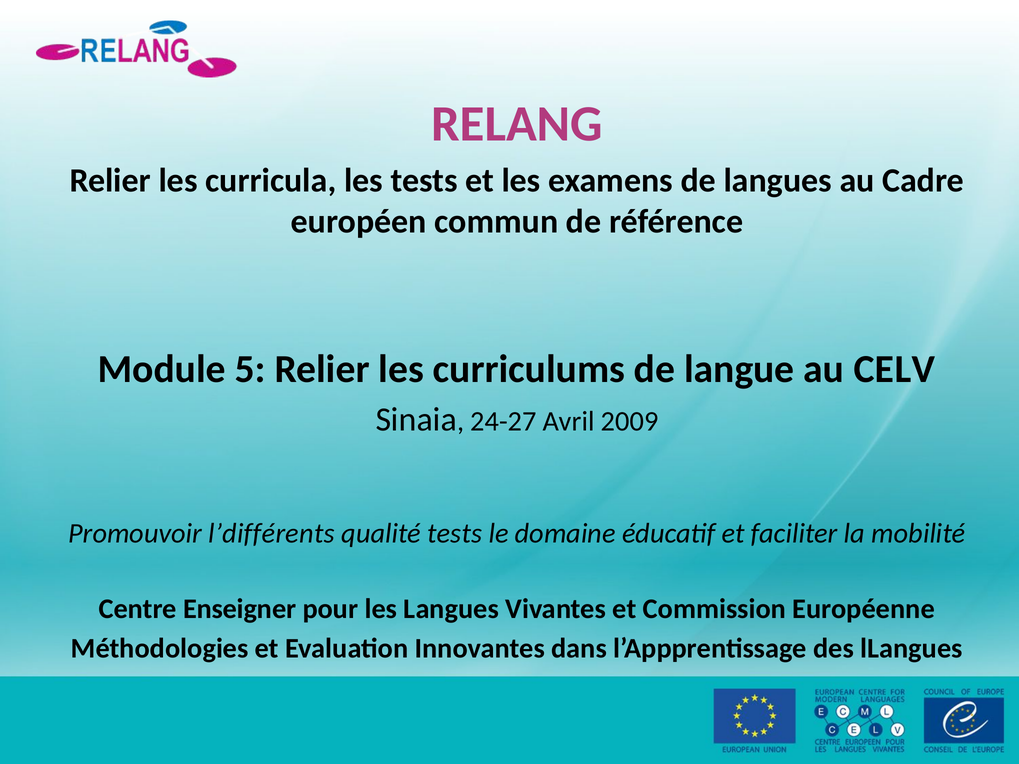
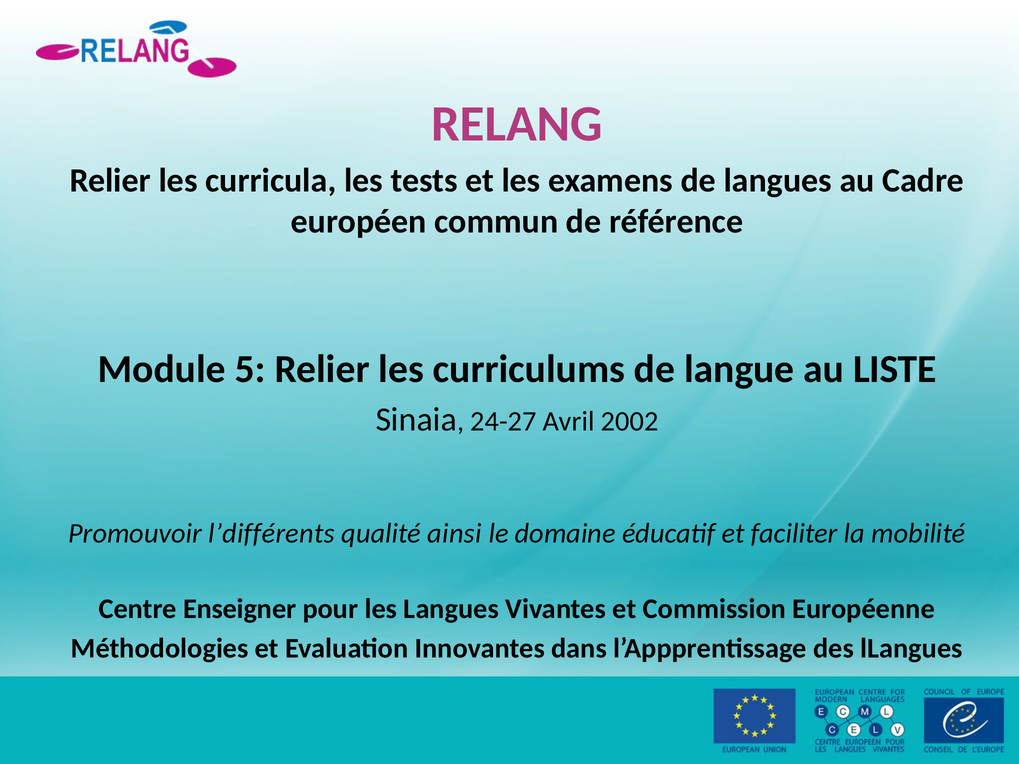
CELV: CELV -> LISTE
2009: 2009 -> 2002
qualité tests: tests -> ainsi
